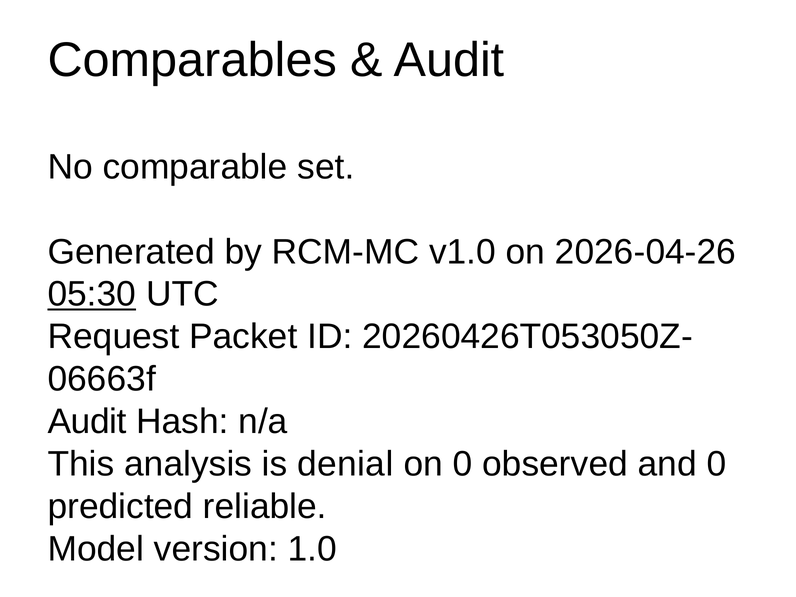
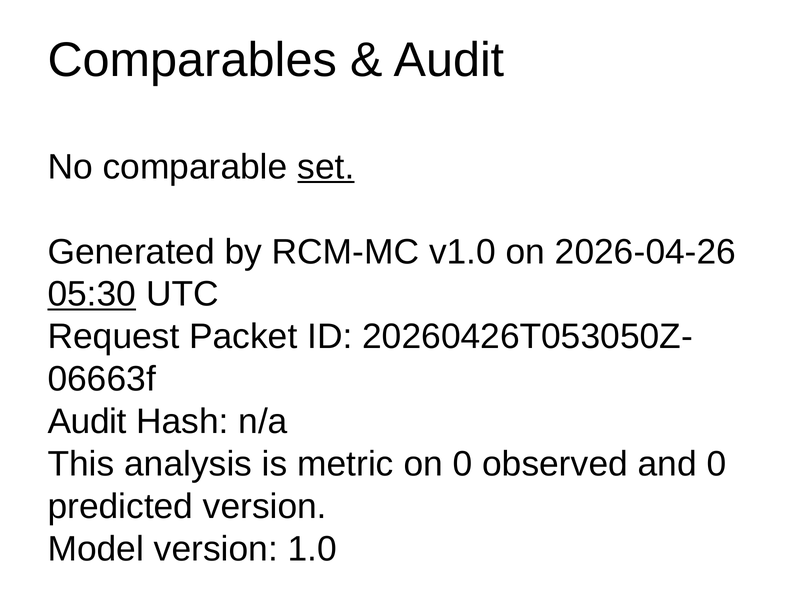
set underline: none -> present
denial: denial -> metric
predicted reliable: reliable -> version
